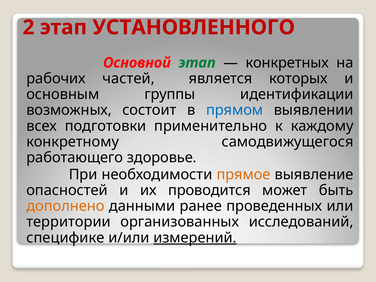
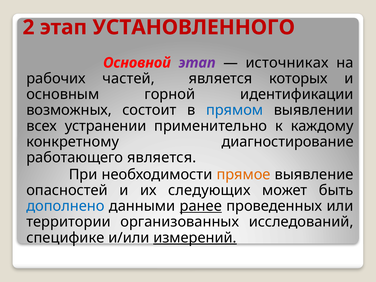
этап at (197, 63) colour: green -> purple
конкретных: конкретных -> источниках
группы: группы -> горной
подготовки: подготовки -> устранении
самодвижущегося: самодвижущегося -> диагностирование
работающего здоровье: здоровье -> является
проводится: проводится -> следующих
дополнено colour: orange -> blue
ранее underline: none -> present
